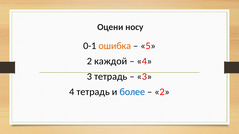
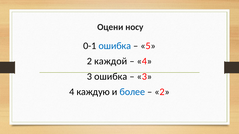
ошибка at (115, 46) colour: orange -> blue
3 тетрадь: тетрадь -> ошибка
4 тетрадь: тетрадь -> каждую
